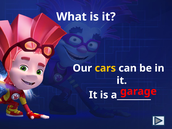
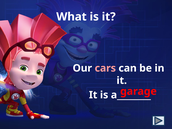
cars colour: yellow -> pink
